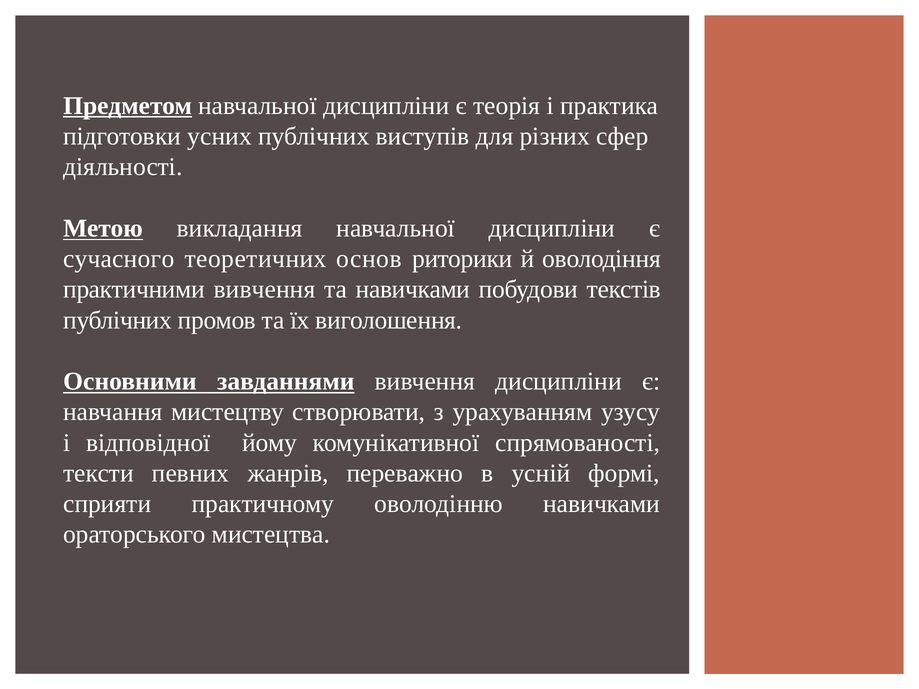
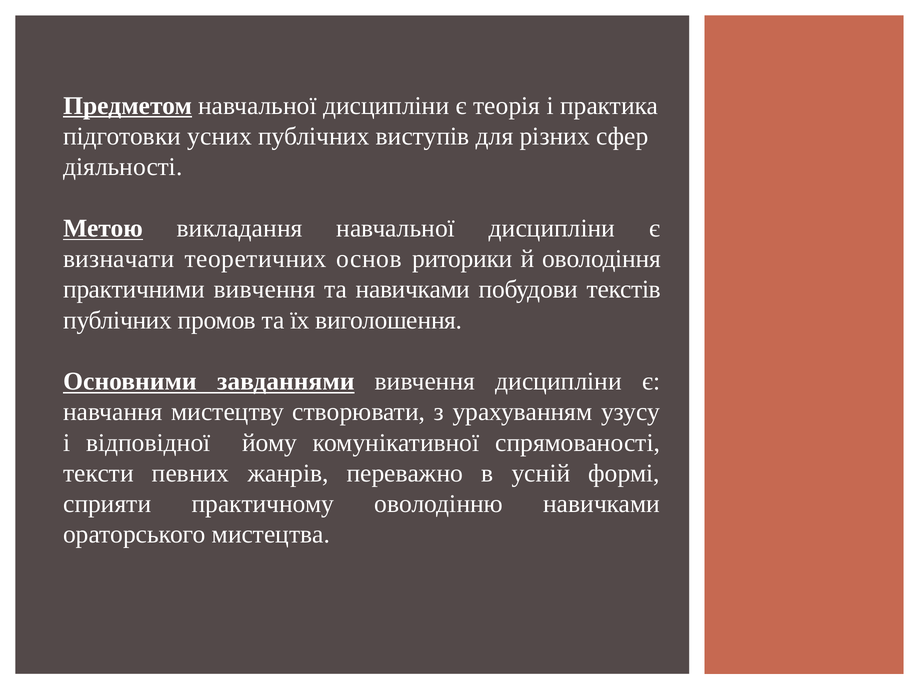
сучасного: сучасного -> визначати
